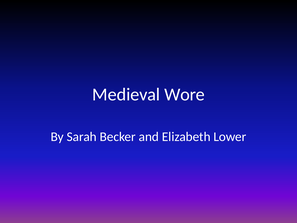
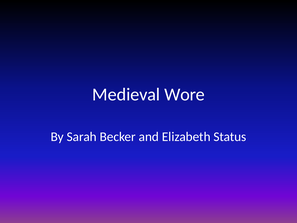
Lower: Lower -> Status
